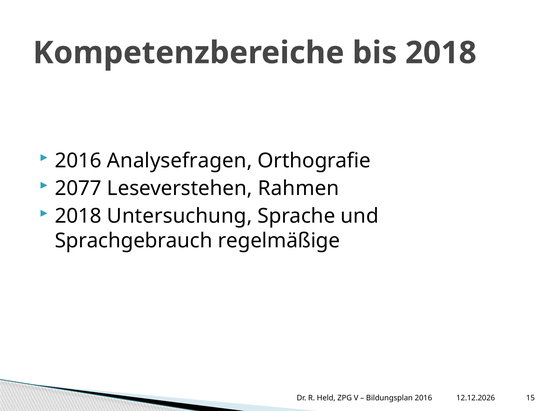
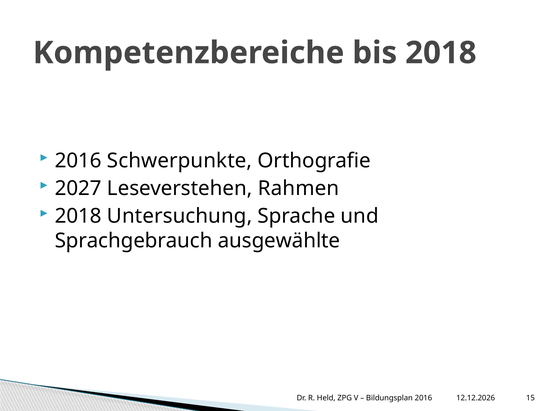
Analysefragen: Analysefragen -> Schwerpunkte
2077: 2077 -> 2027
regelmäßige: regelmäßige -> ausgewählte
